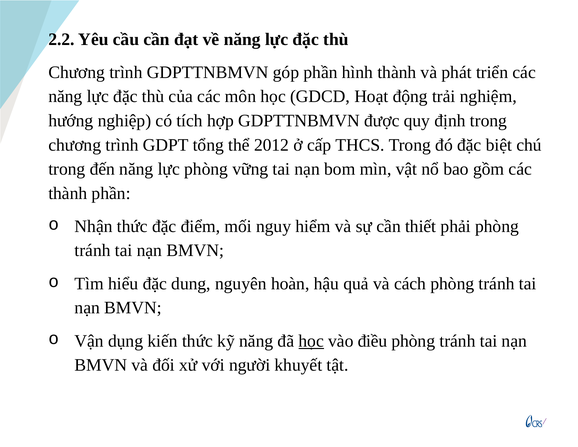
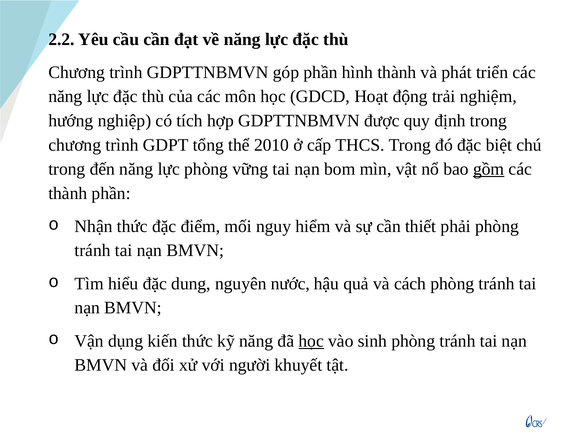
2012: 2012 -> 2010
gồm underline: none -> present
hoàn: hoàn -> nước
điều: điều -> sinh
